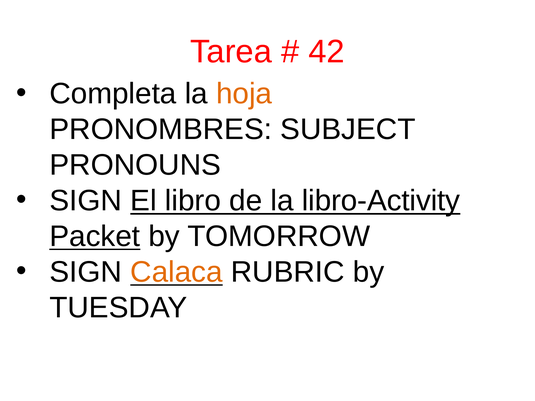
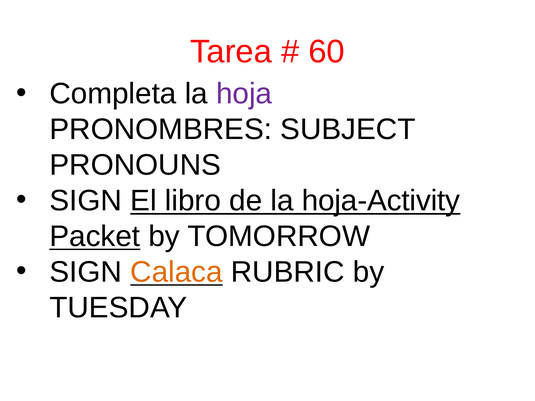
42: 42 -> 60
hoja colour: orange -> purple
libro-Activity: libro-Activity -> hoja-Activity
